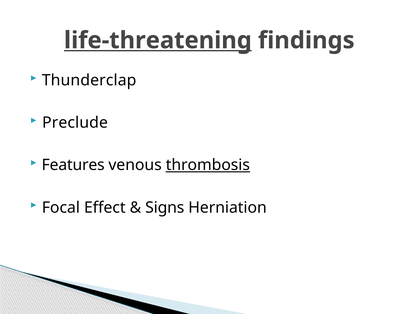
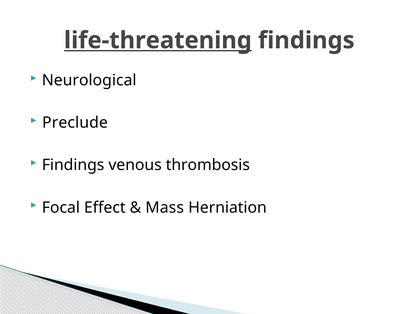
Thunderclap: Thunderclap -> Neurological
Features at (73, 165): Features -> Findings
thrombosis underline: present -> none
Signs: Signs -> Mass
